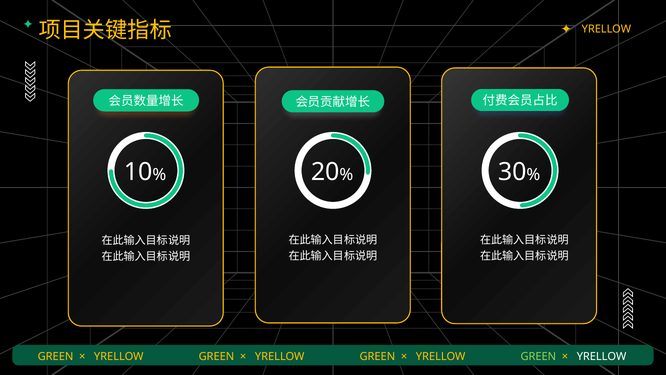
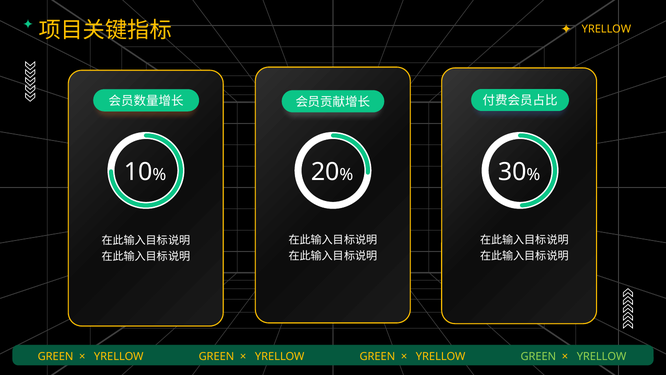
YRELLOW at (602, 356) colour: white -> light green
